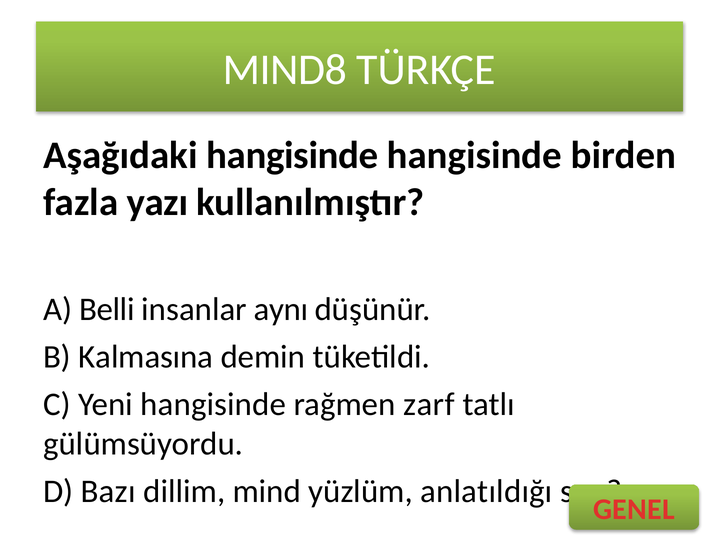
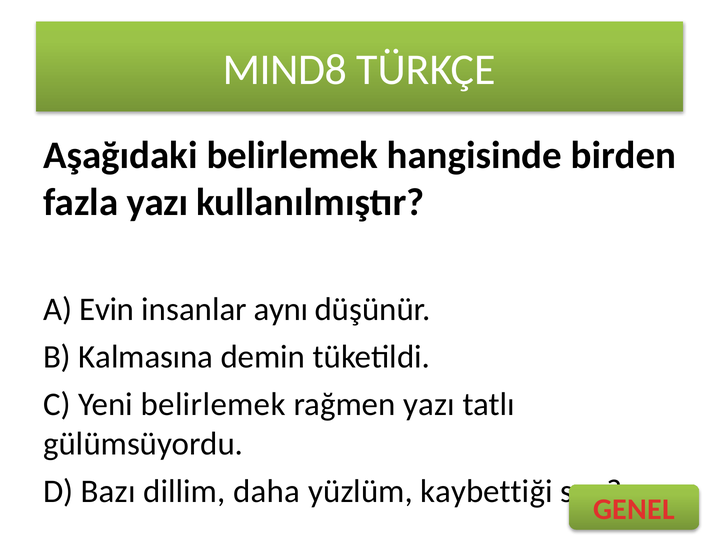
Aşağıdaki hangisinde: hangisinde -> belirlemek
Belli: Belli -> Evin
Yeni hangisinde: hangisinde -> belirlemek
rağmen zarf: zarf -> yazı
mind: mind -> daha
anlatıldığı: anlatıldığı -> kaybettiği
